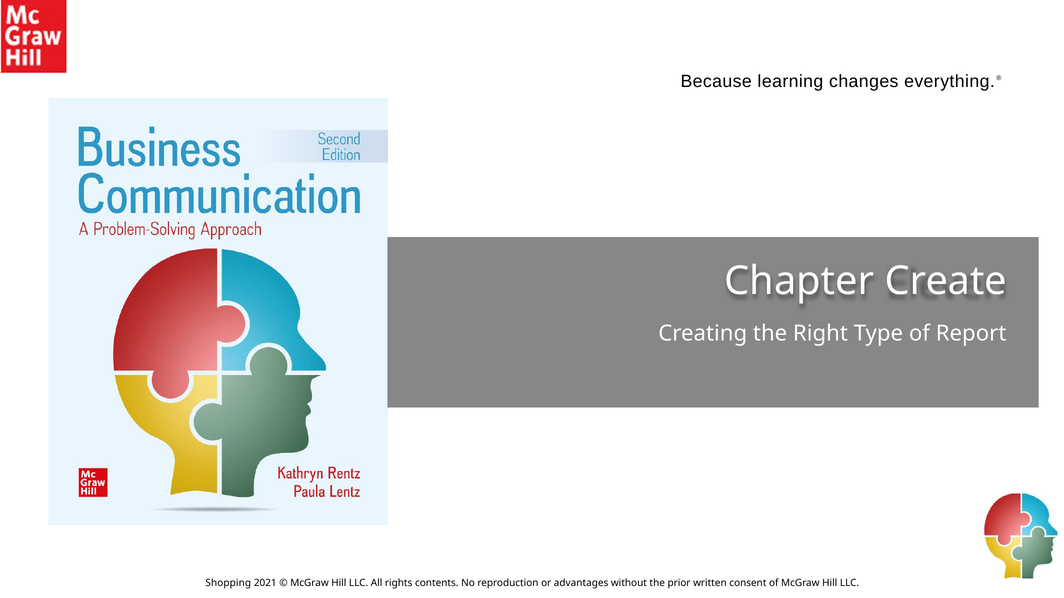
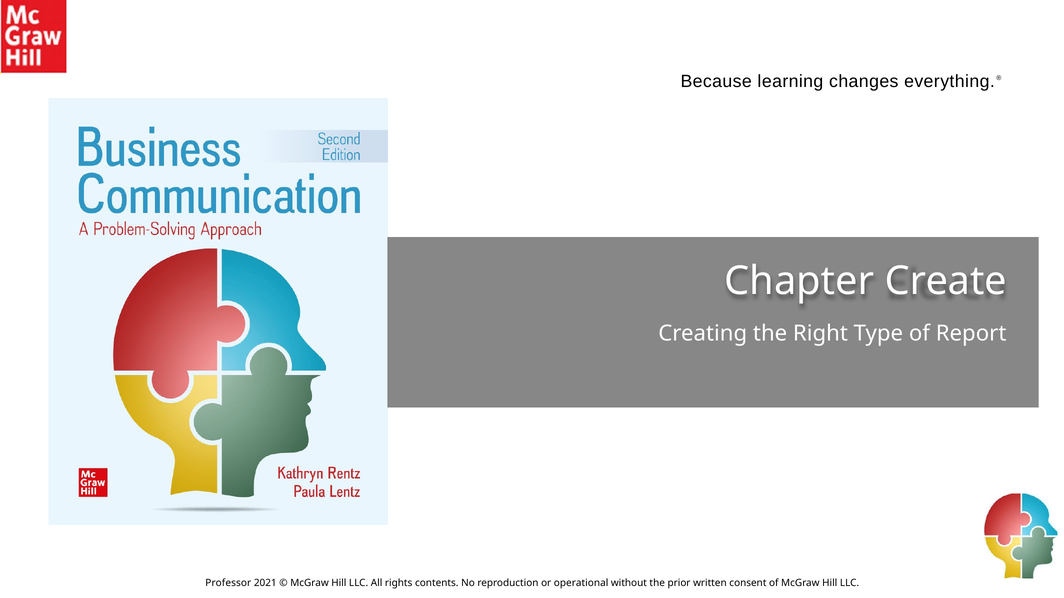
Shopping: Shopping -> Professor
advantages: advantages -> operational
